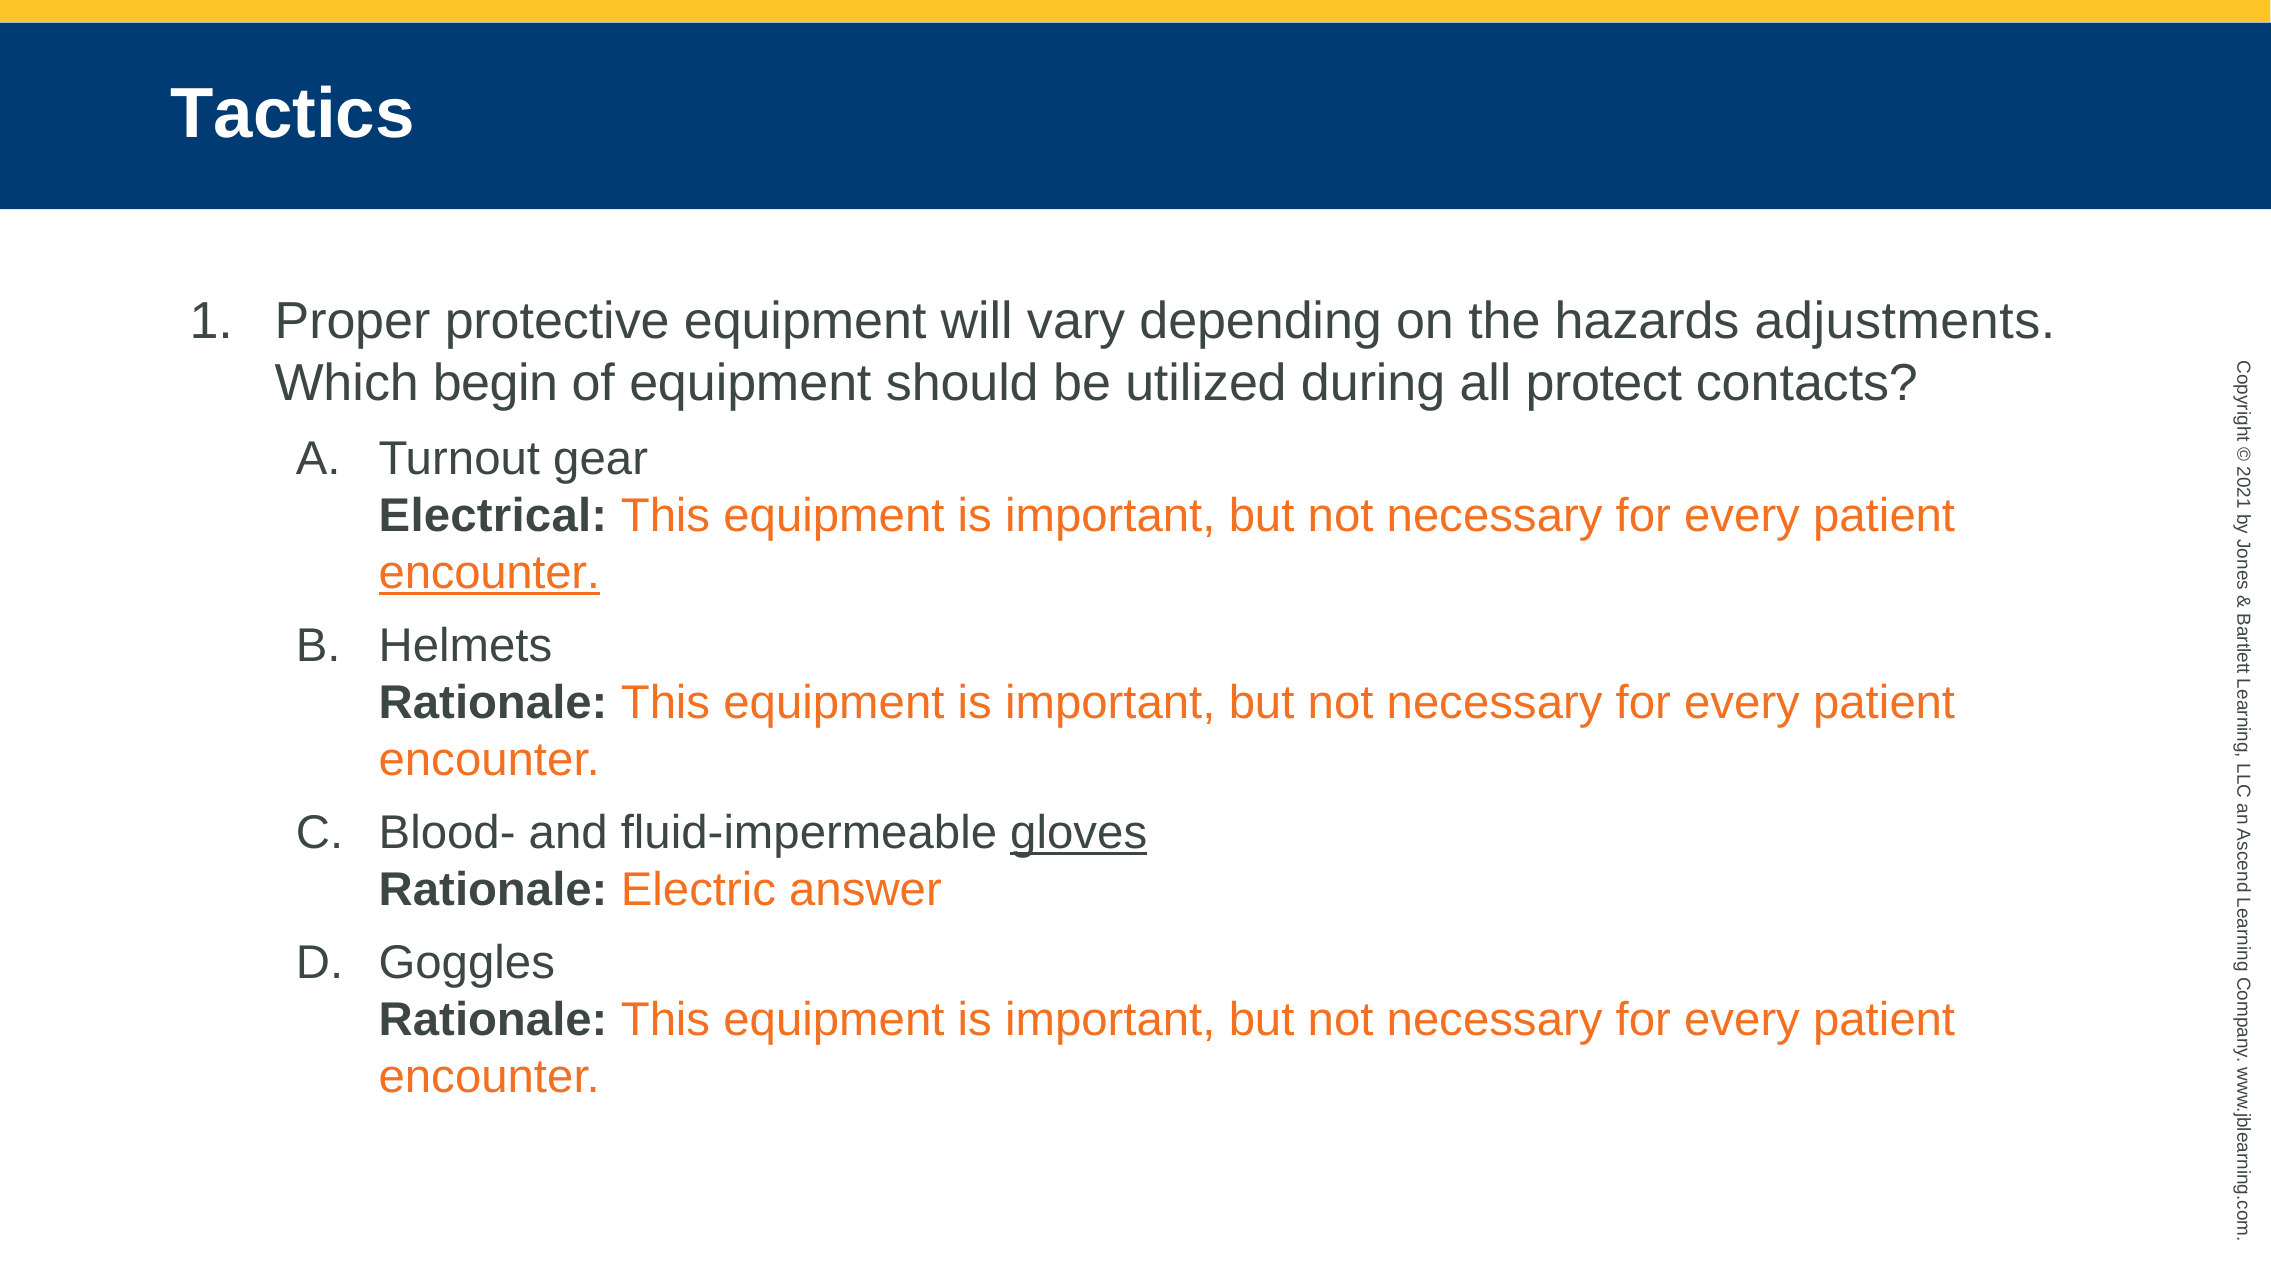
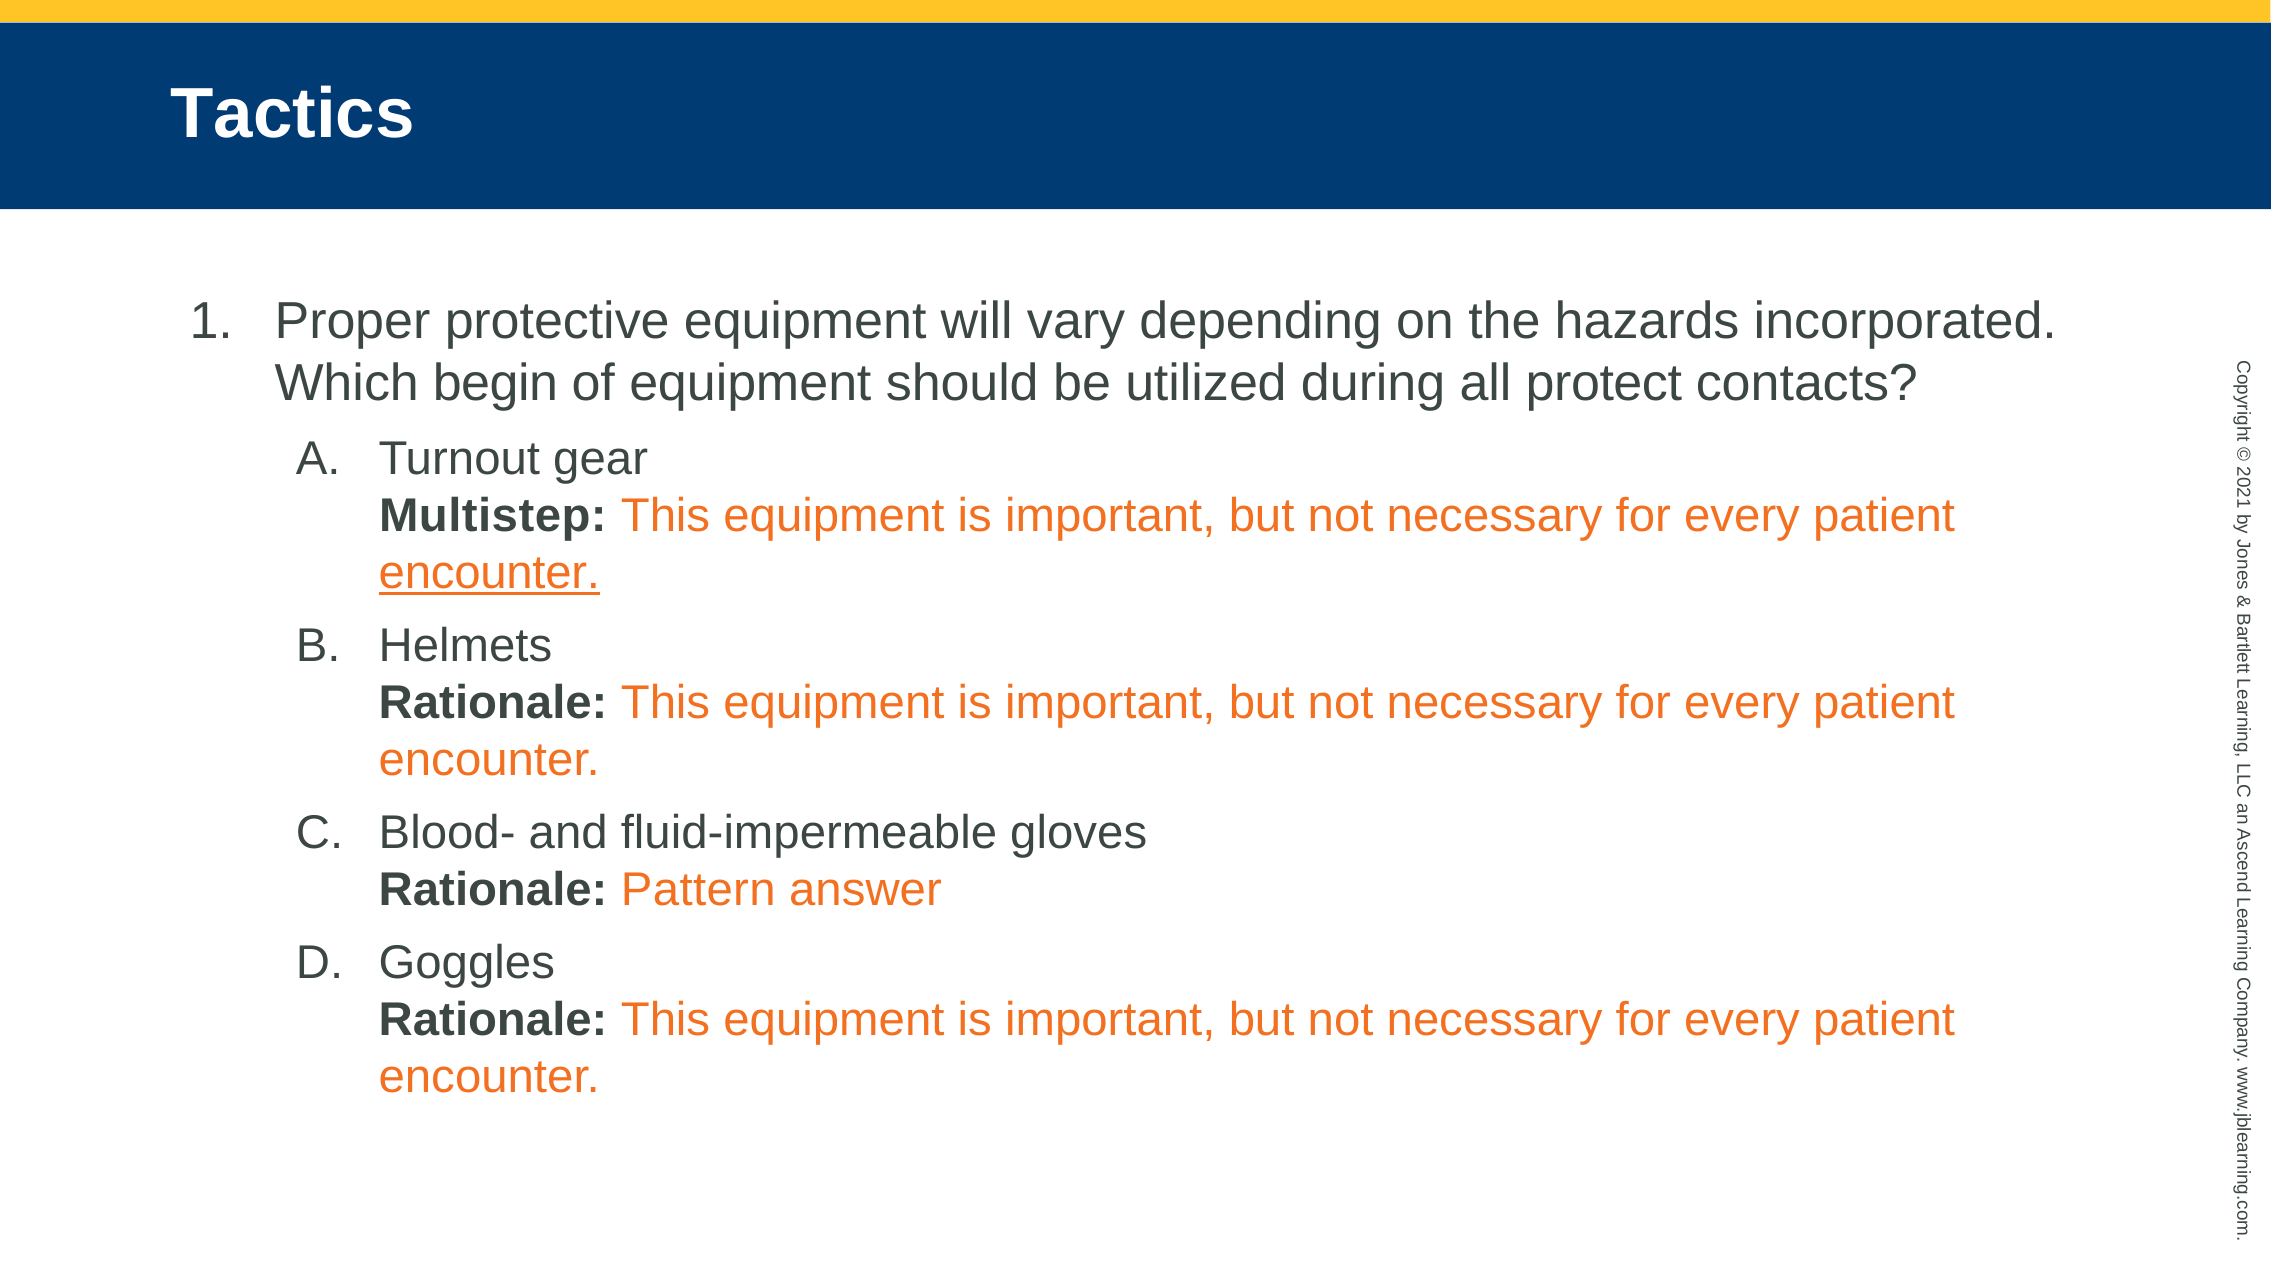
adjustments: adjustments -> incorporated
Electrical: Electrical -> Multistep
gloves underline: present -> none
Electric: Electric -> Pattern
